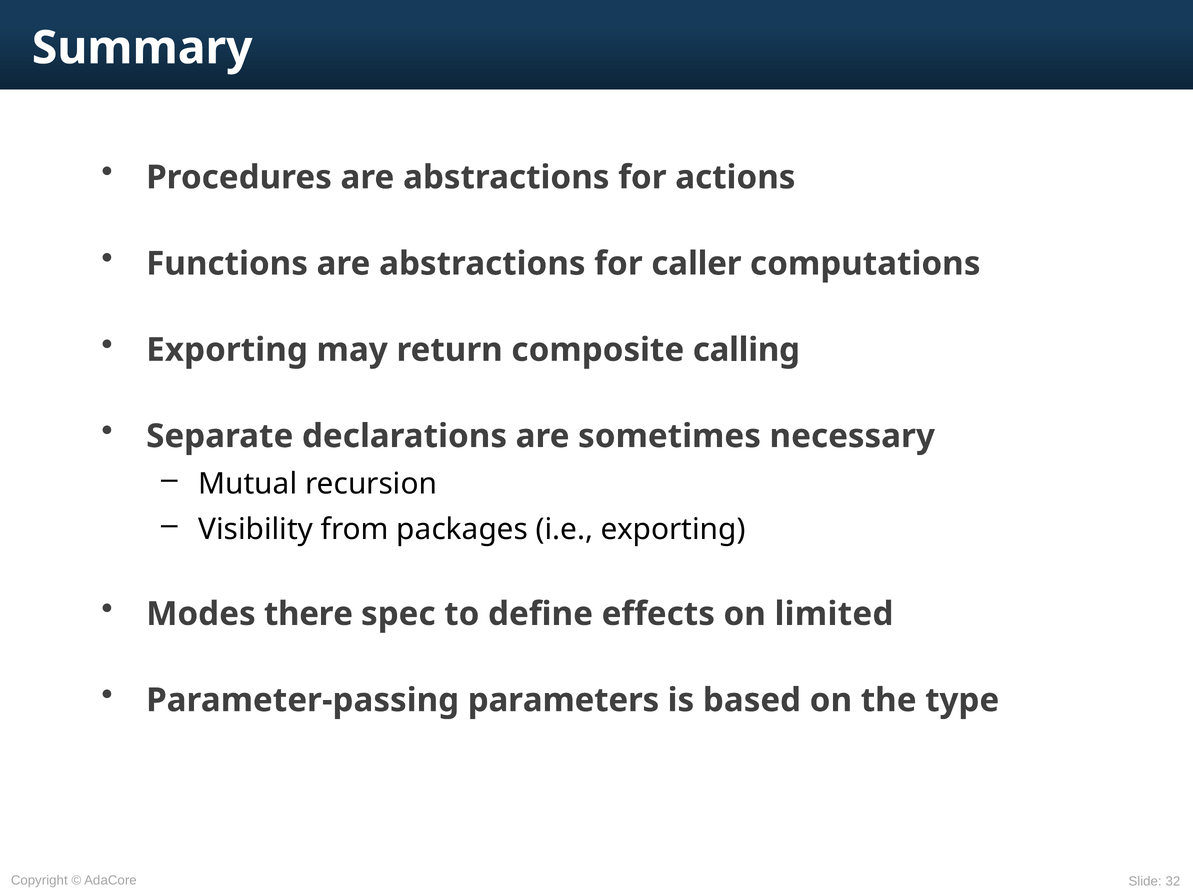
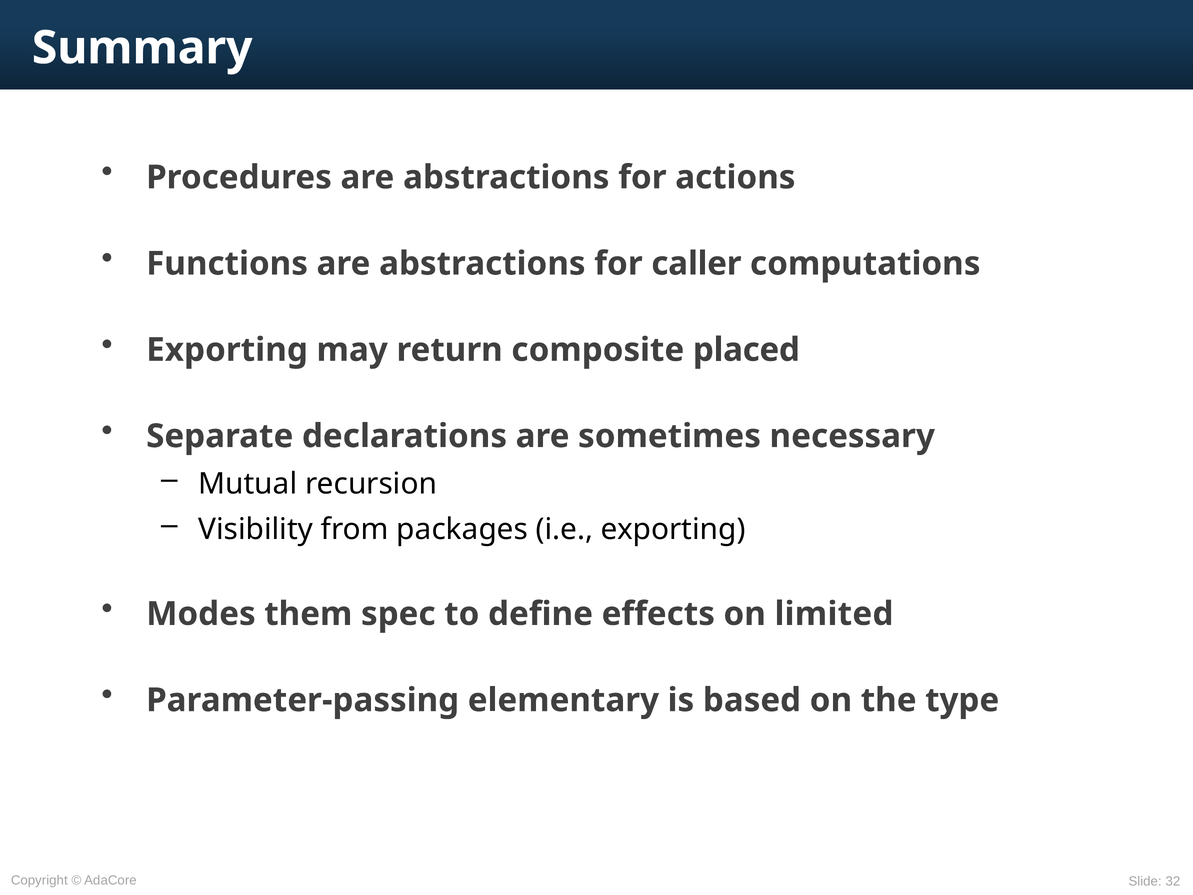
calling: calling -> placed
there: there -> them
parameters: parameters -> elementary
